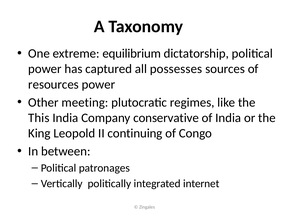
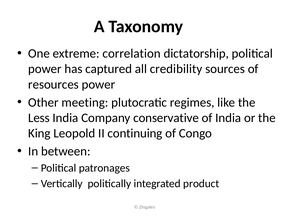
equilibrium: equilibrium -> correlation
possesses: possesses -> credibility
This: This -> Less
internet: internet -> product
